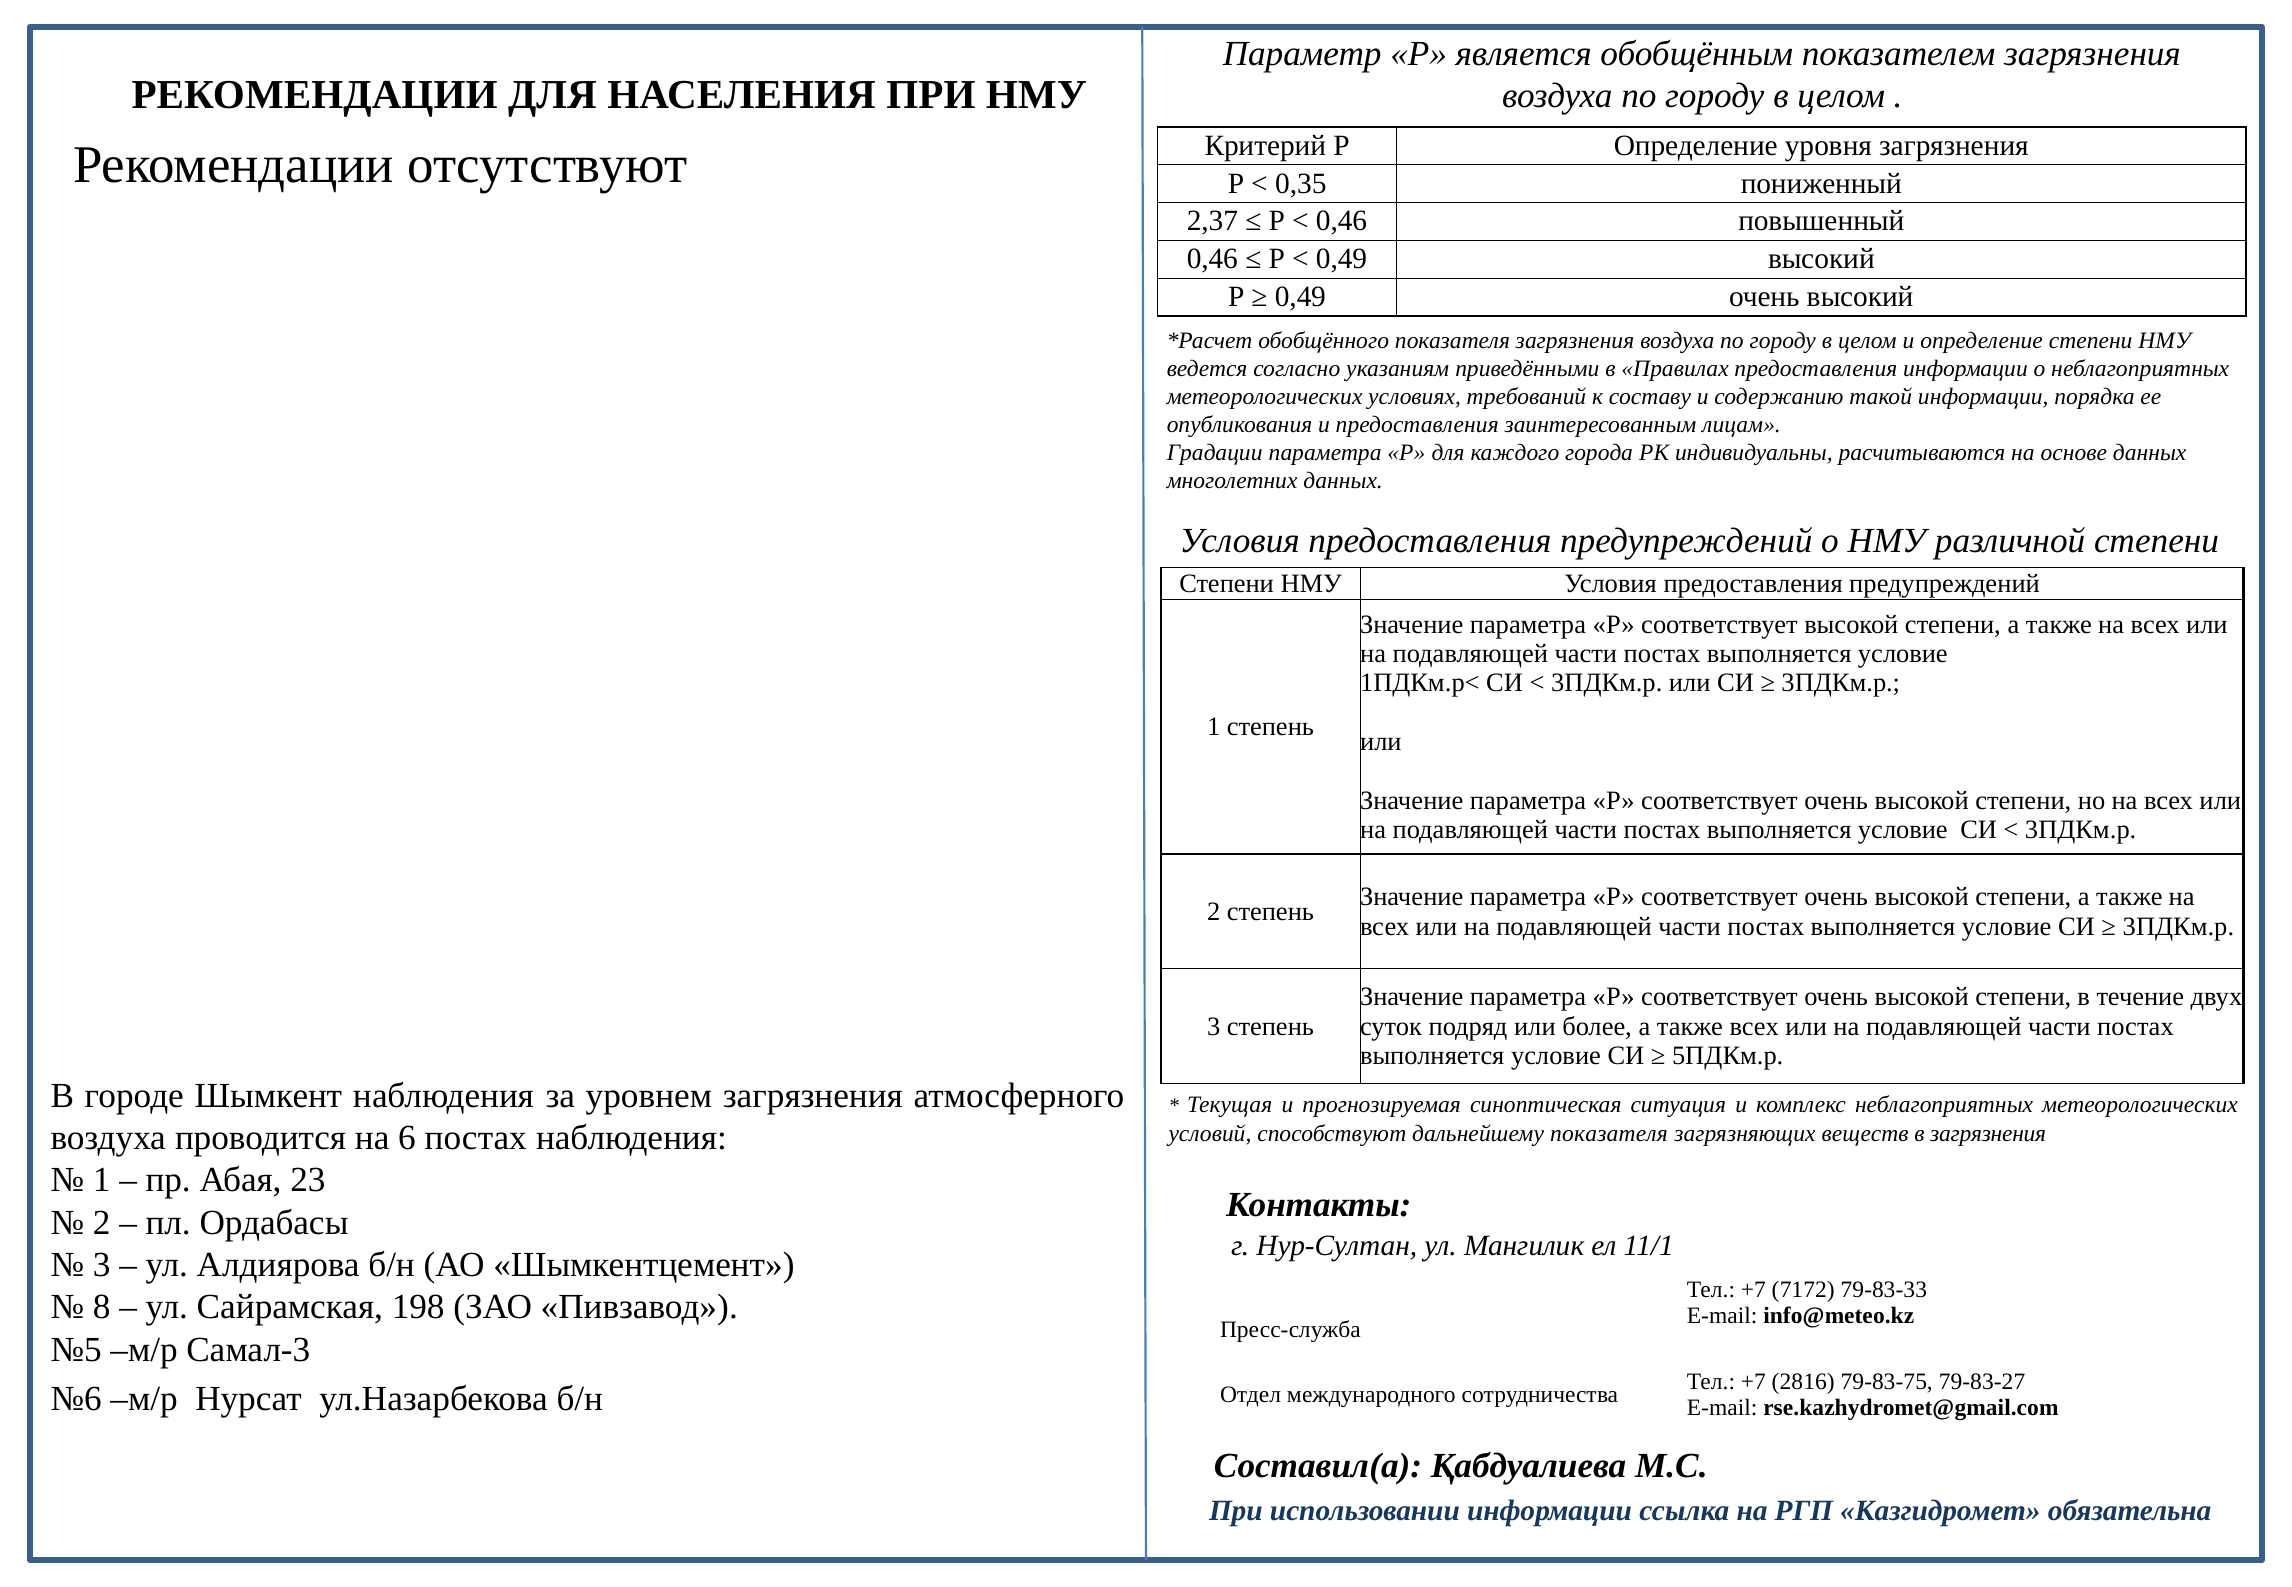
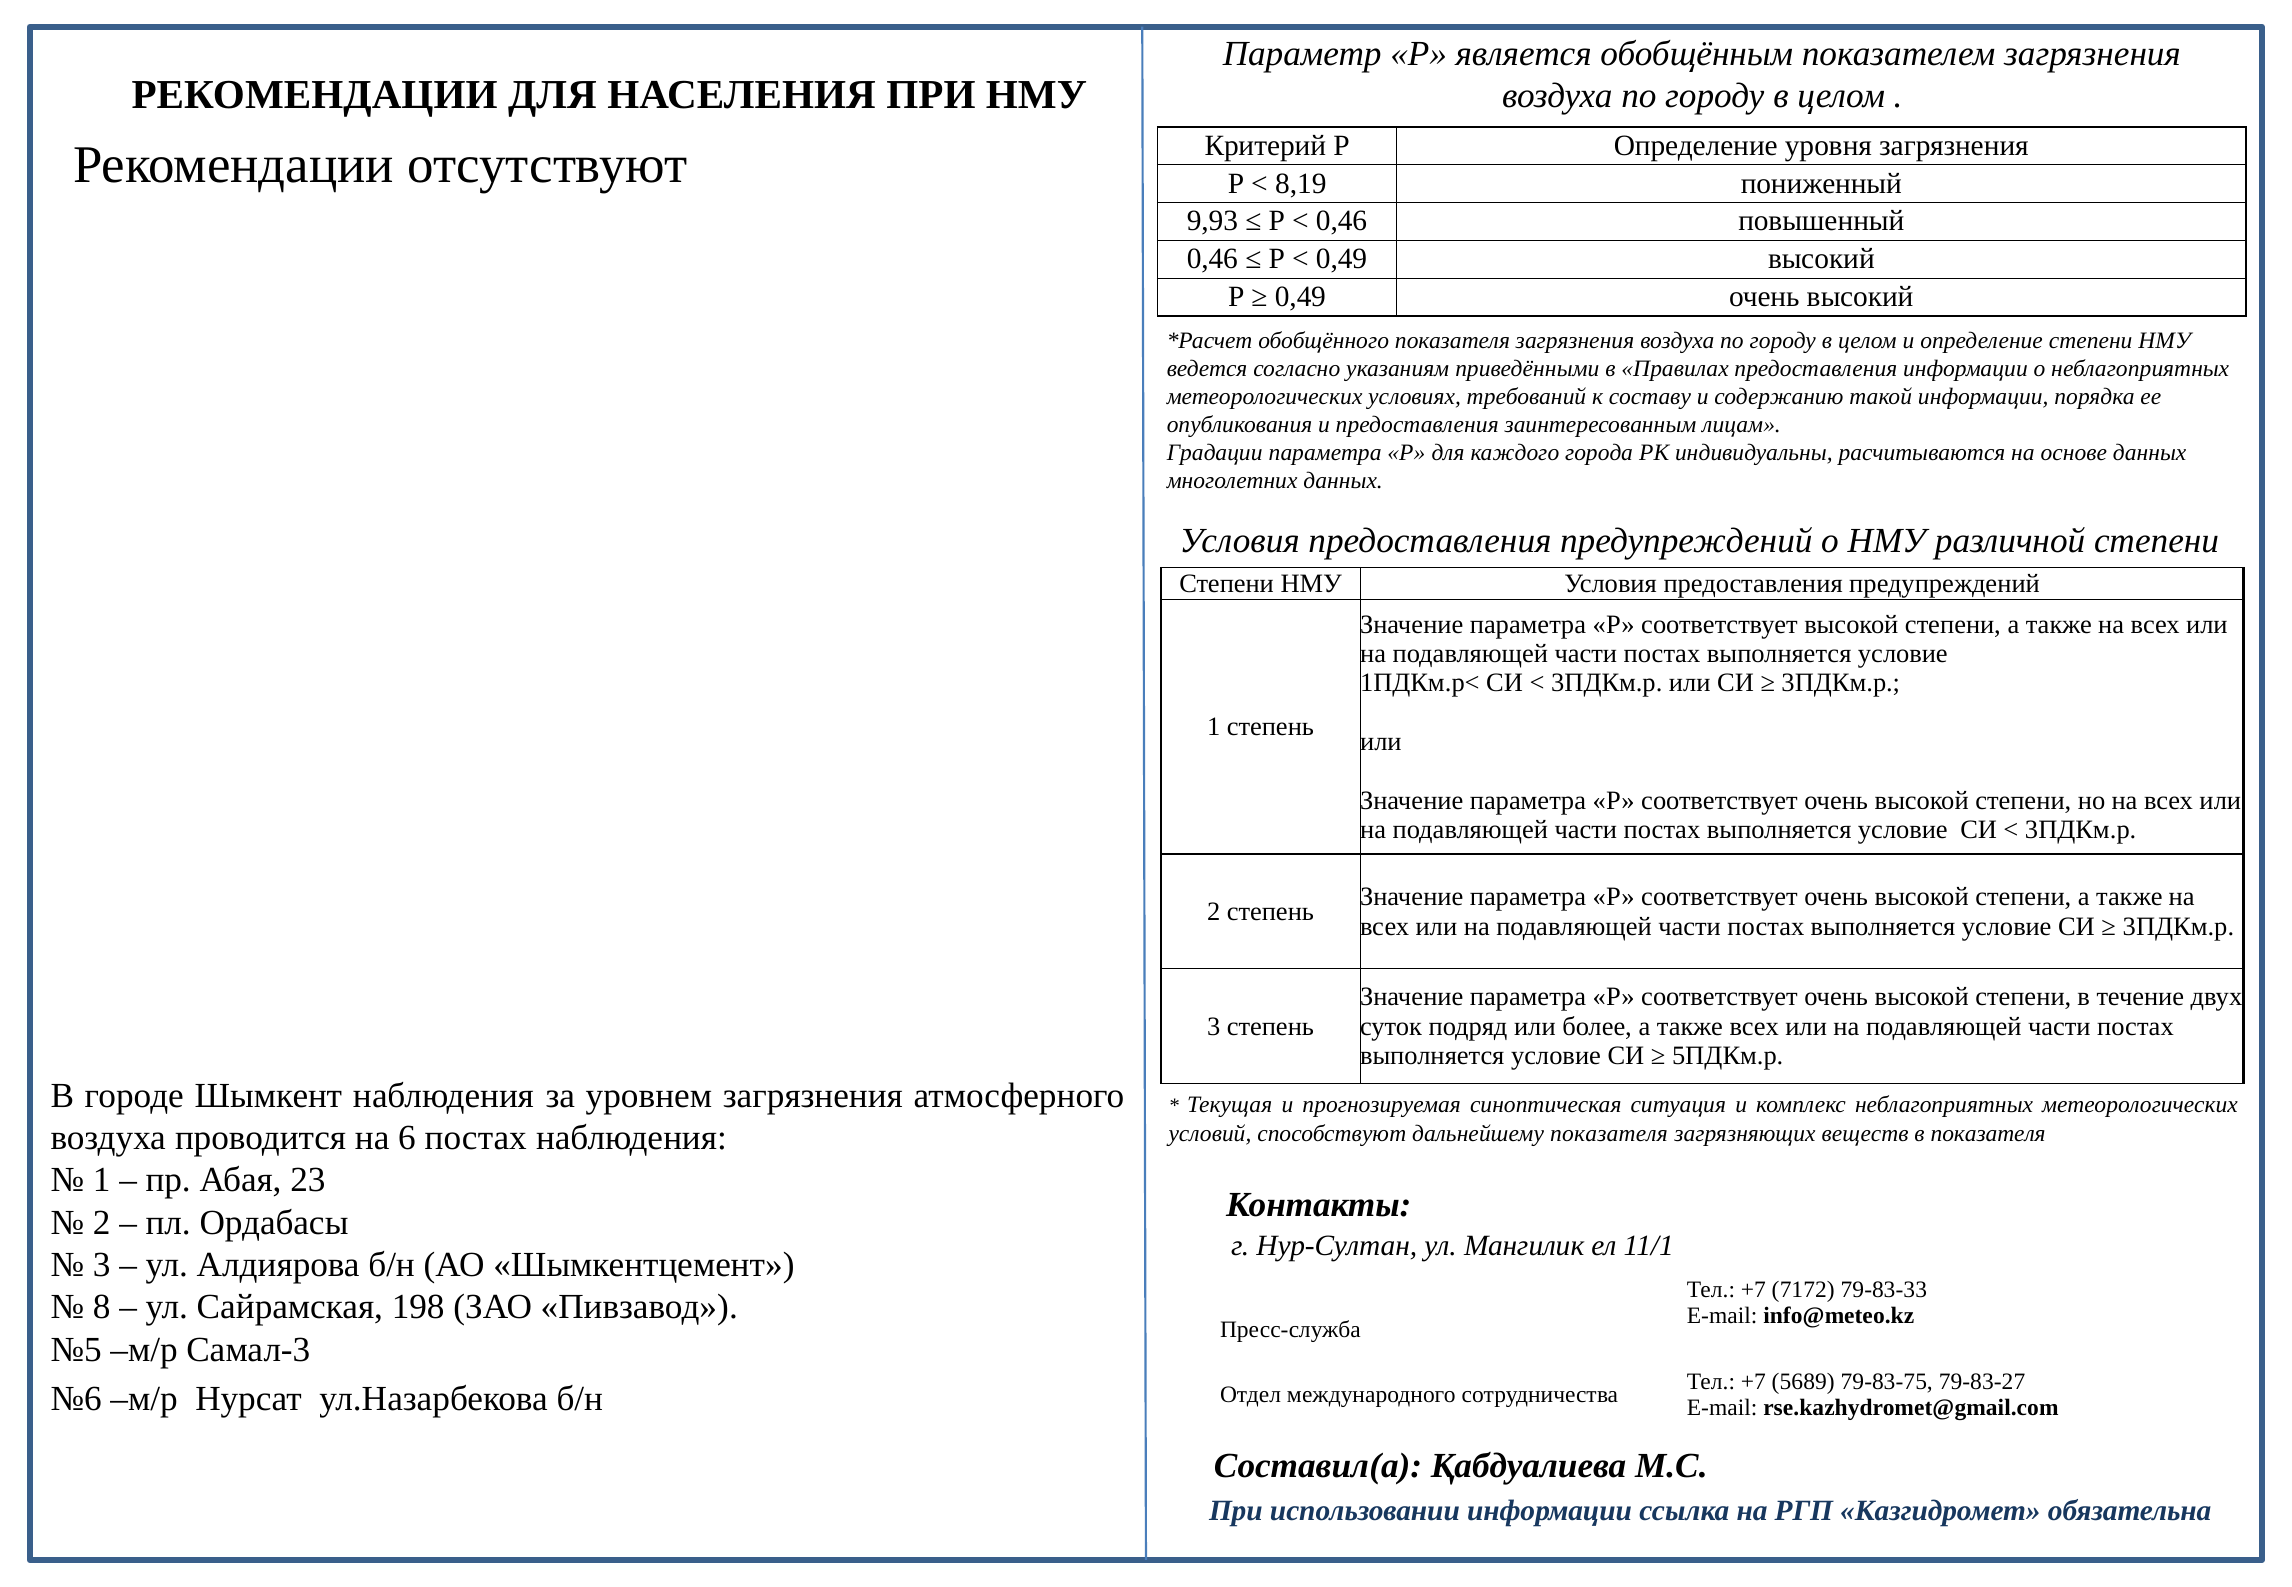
0,35: 0,35 -> 8,19
2,37: 2,37 -> 9,93
в загрязнения: загрязнения -> показателя
2816: 2816 -> 5689
